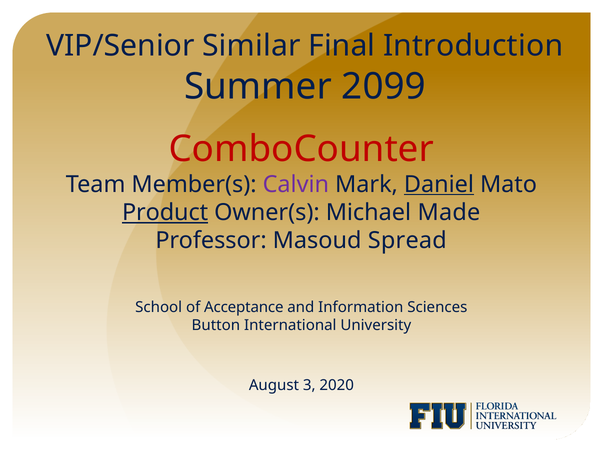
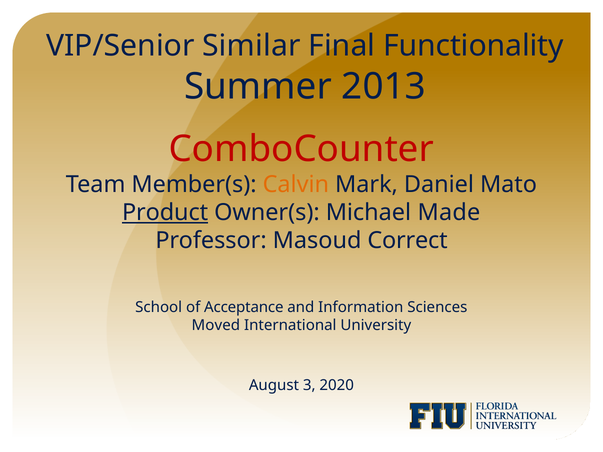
Introduction: Introduction -> Functionality
2099: 2099 -> 2013
Calvin colour: purple -> orange
Daniel underline: present -> none
Spread: Spread -> Correct
Button: Button -> Moved
